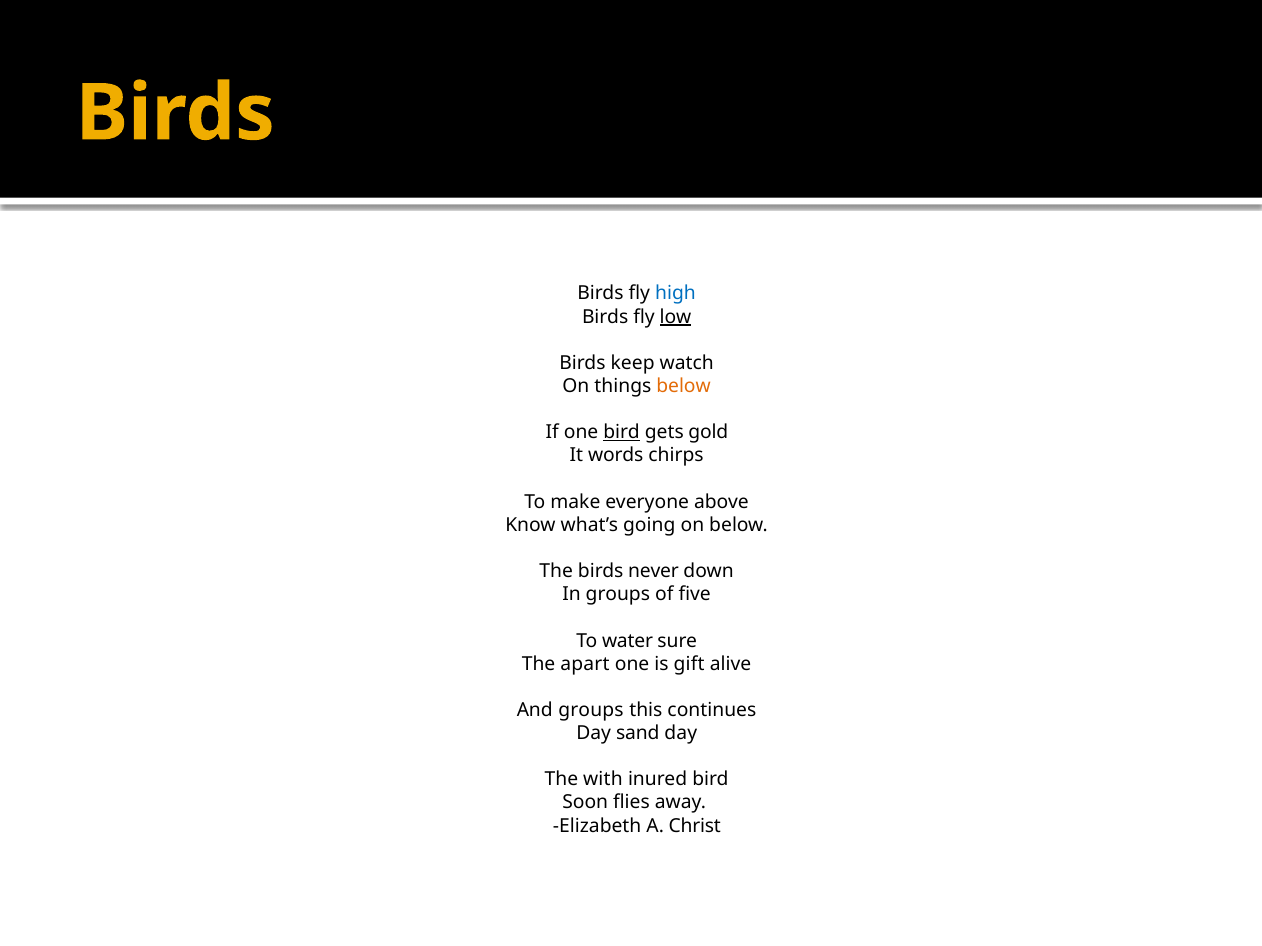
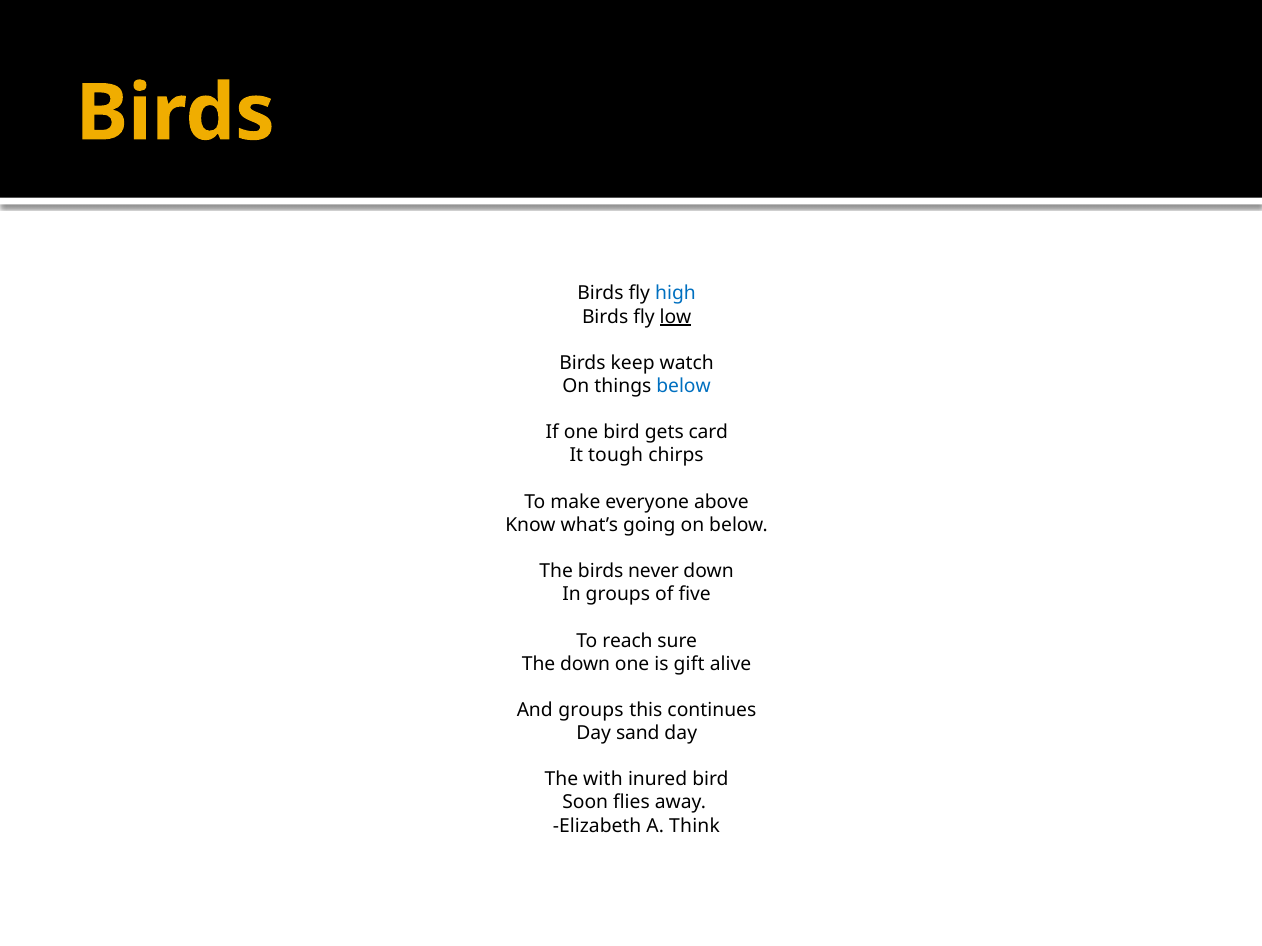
below at (684, 386) colour: orange -> blue
bird at (622, 433) underline: present -> none
gold: gold -> card
words: words -> tough
water: water -> reach
The apart: apart -> down
Christ: Christ -> Think
